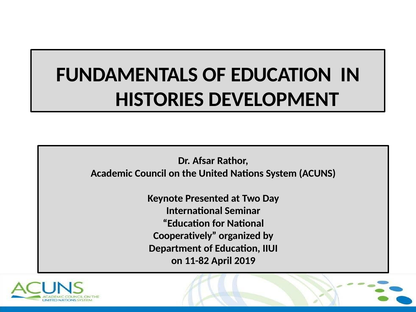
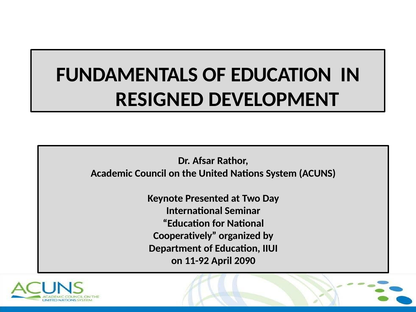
HISTORIES: HISTORIES -> RESIGNED
11-82: 11-82 -> 11-92
2019: 2019 -> 2090
